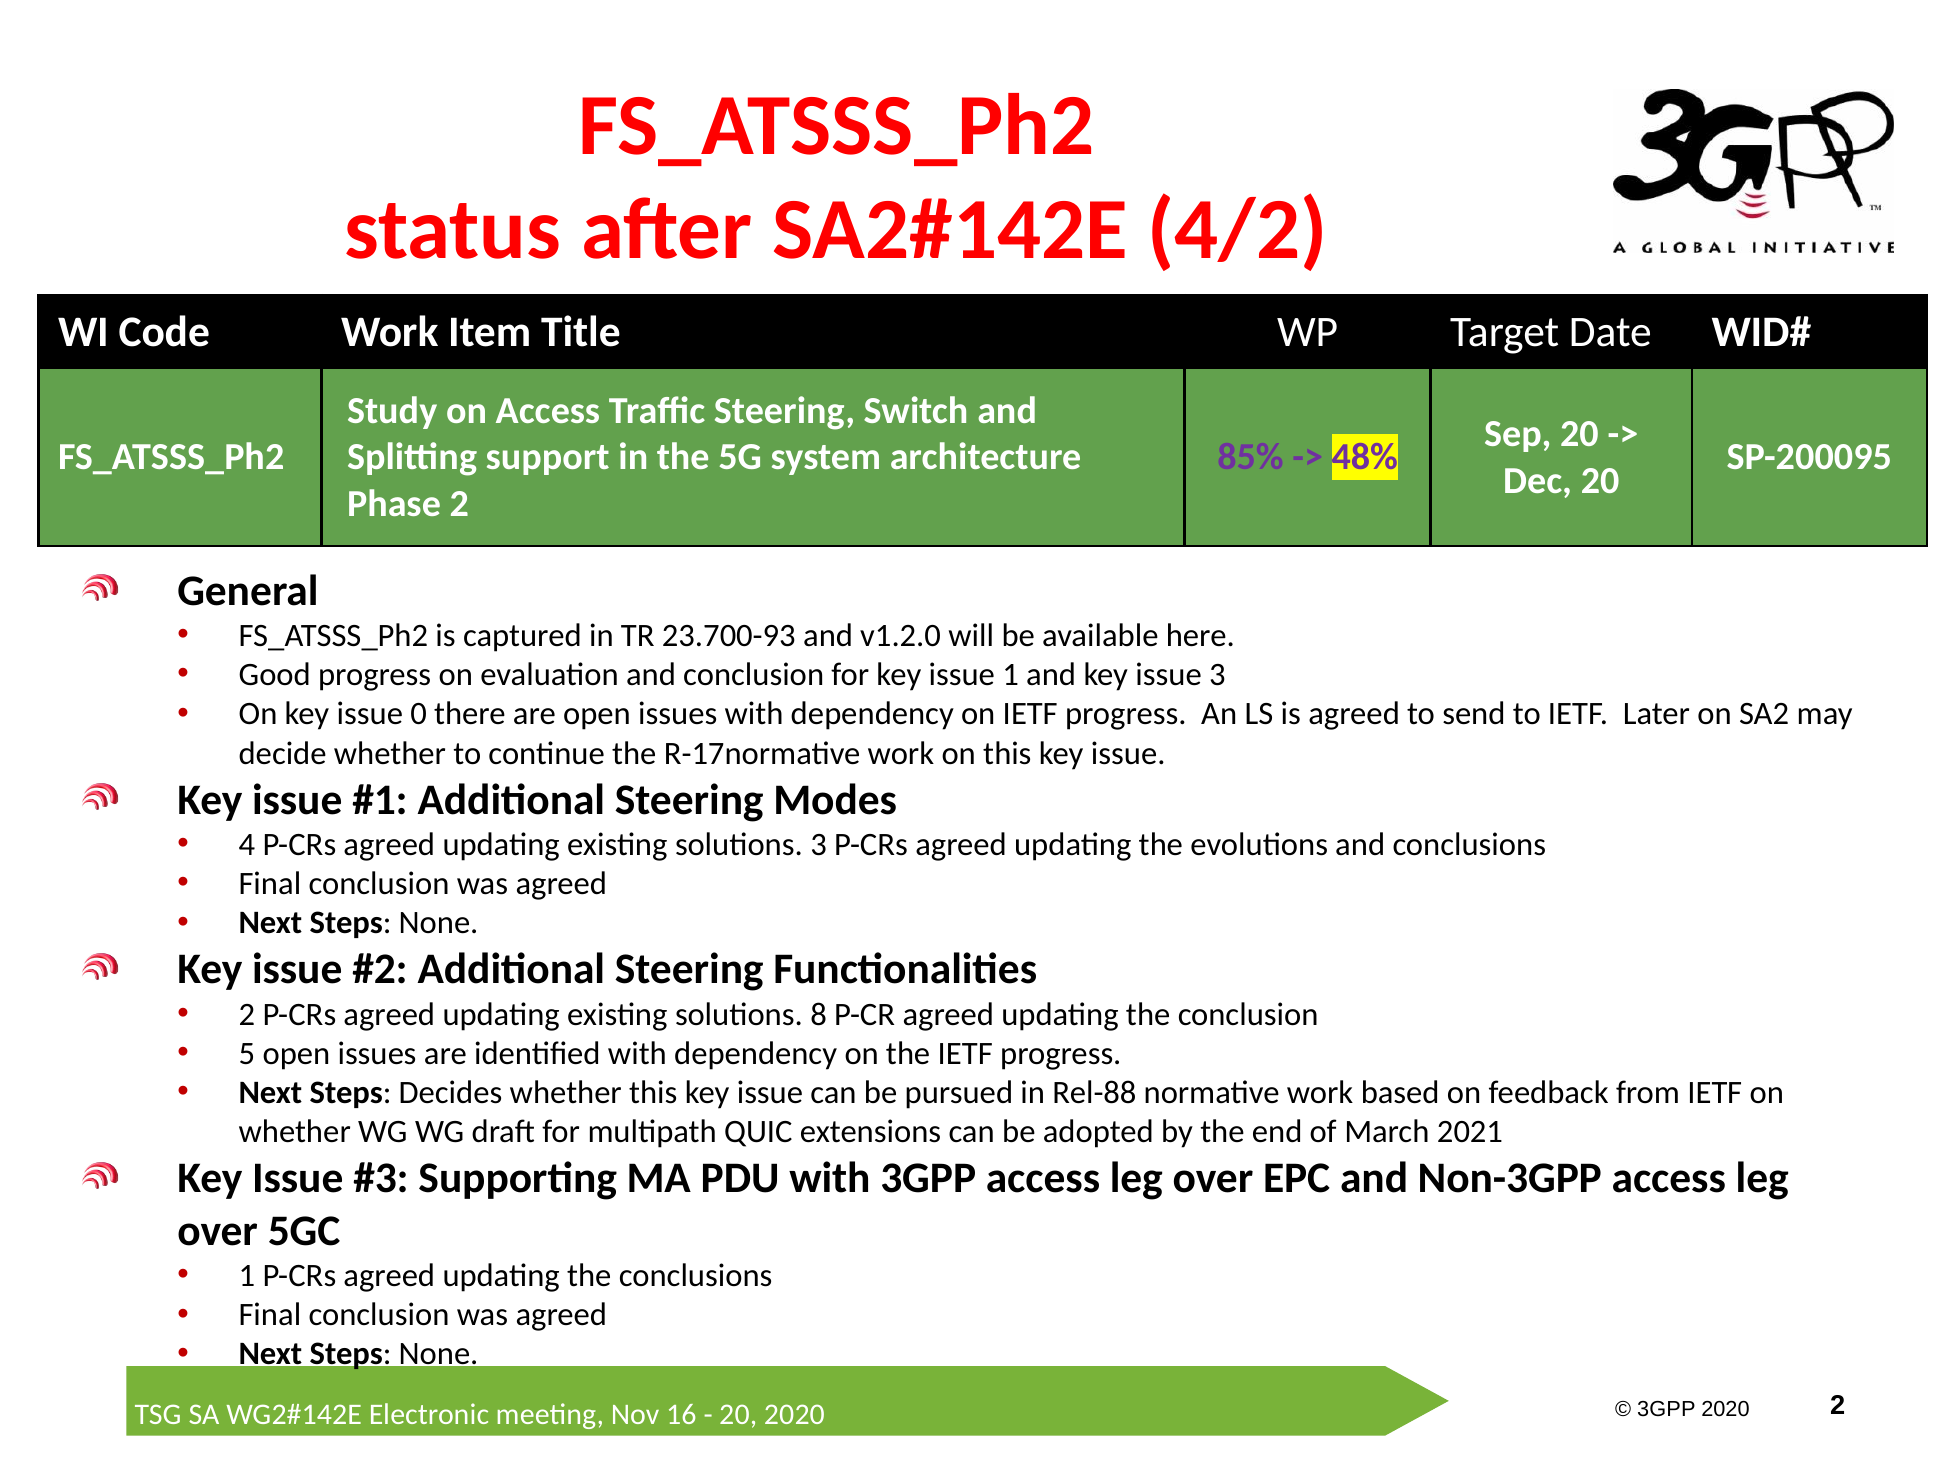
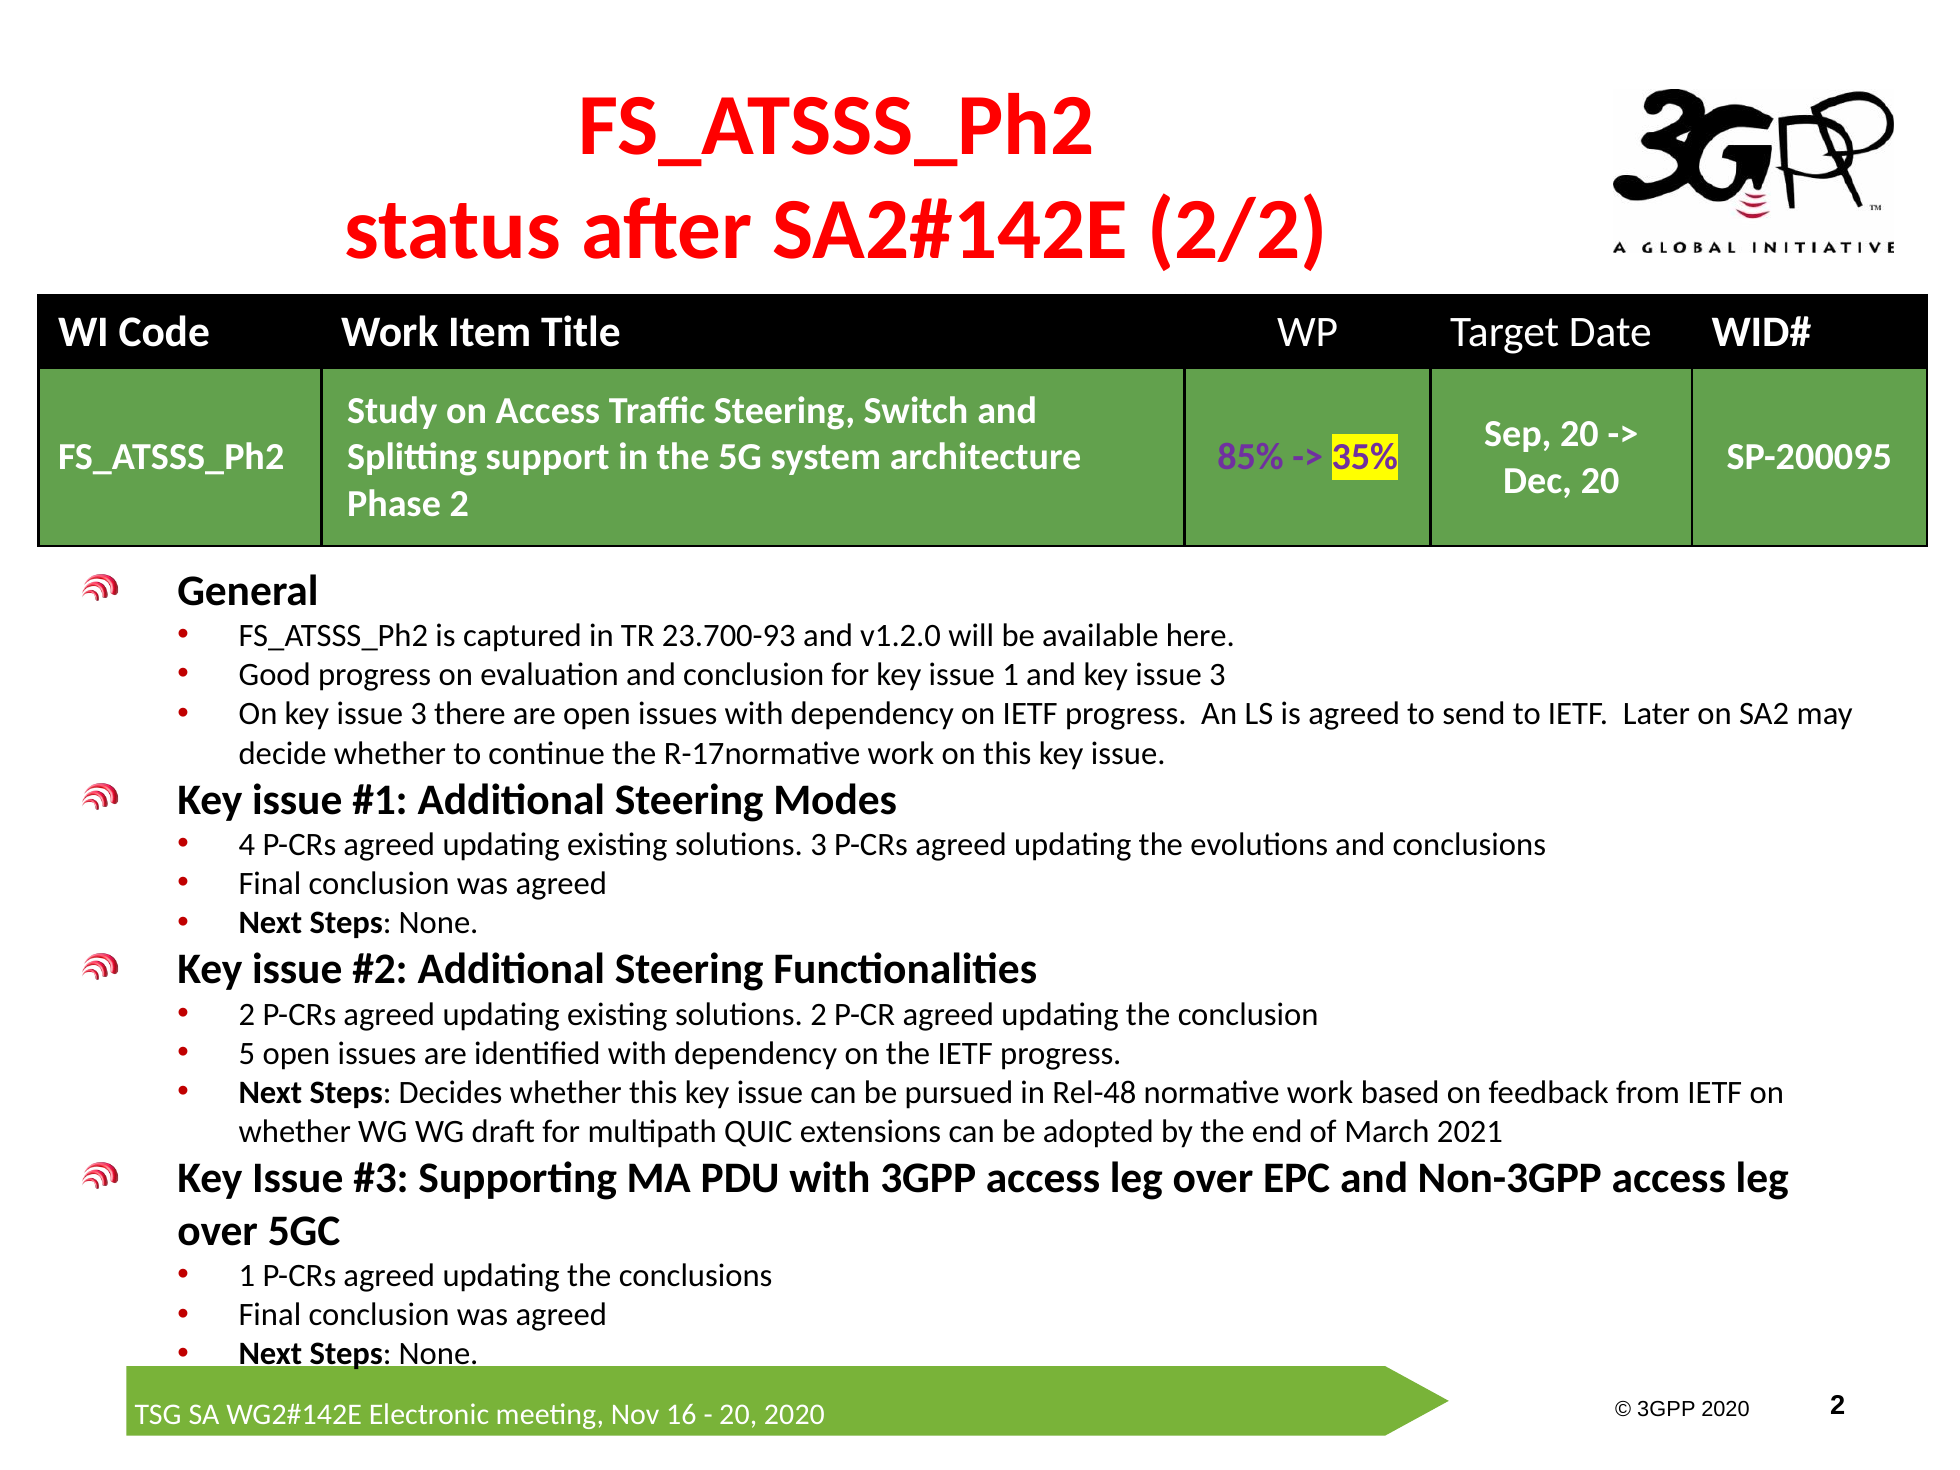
4/2: 4/2 -> 2/2
48%: 48% -> 35%
On key issue 0: 0 -> 3
solutions 8: 8 -> 2
Rel-88: Rel-88 -> Rel-48
